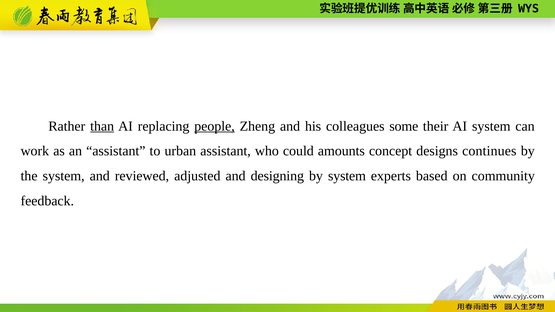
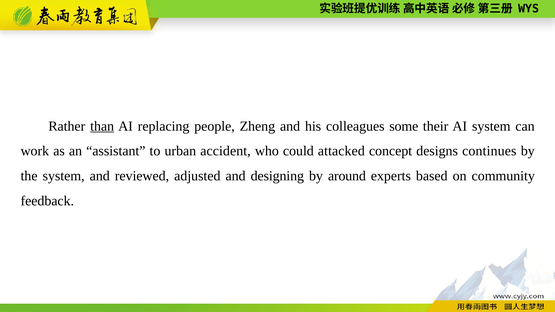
people underline: present -> none
urban assistant: assistant -> accident
amounts: amounts -> attacked
by system: system -> around
